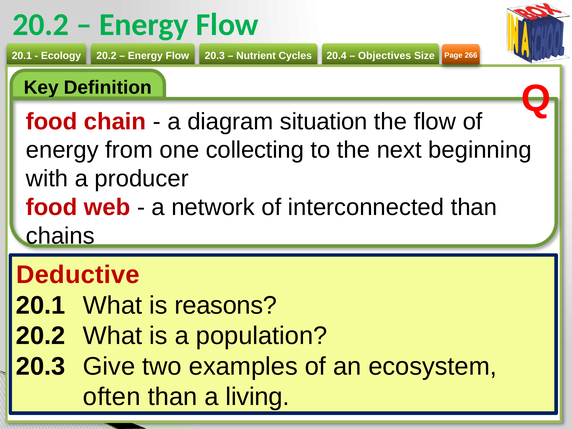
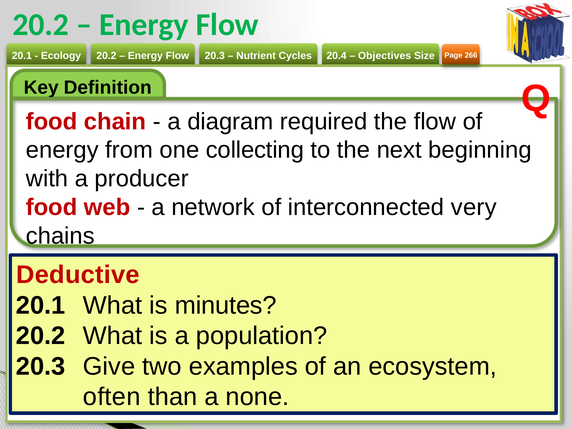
situation: situation -> required
interconnected than: than -> very
reasons: reasons -> minutes
living: living -> none
